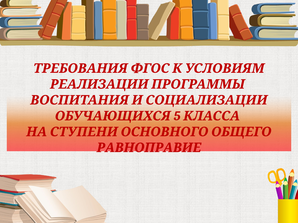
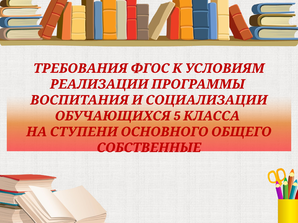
РАВНОПРАВИЕ: РАВНОПРАВИЕ -> СОБСТВЕННЫЕ
